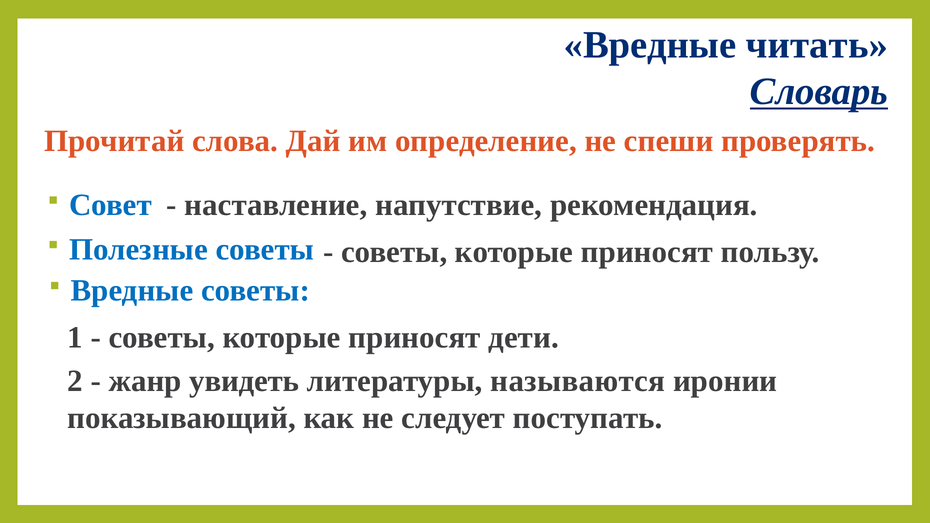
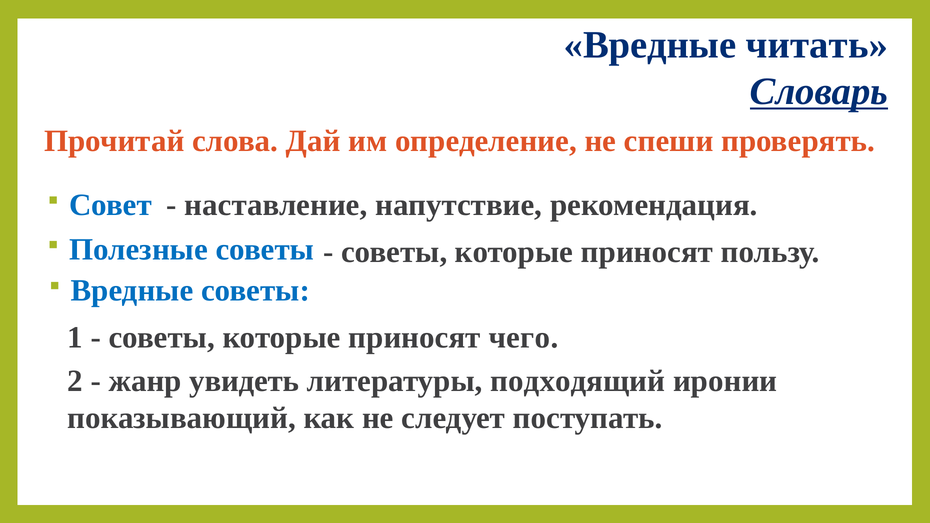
дети: дети -> чего
называются: называются -> подходящий
